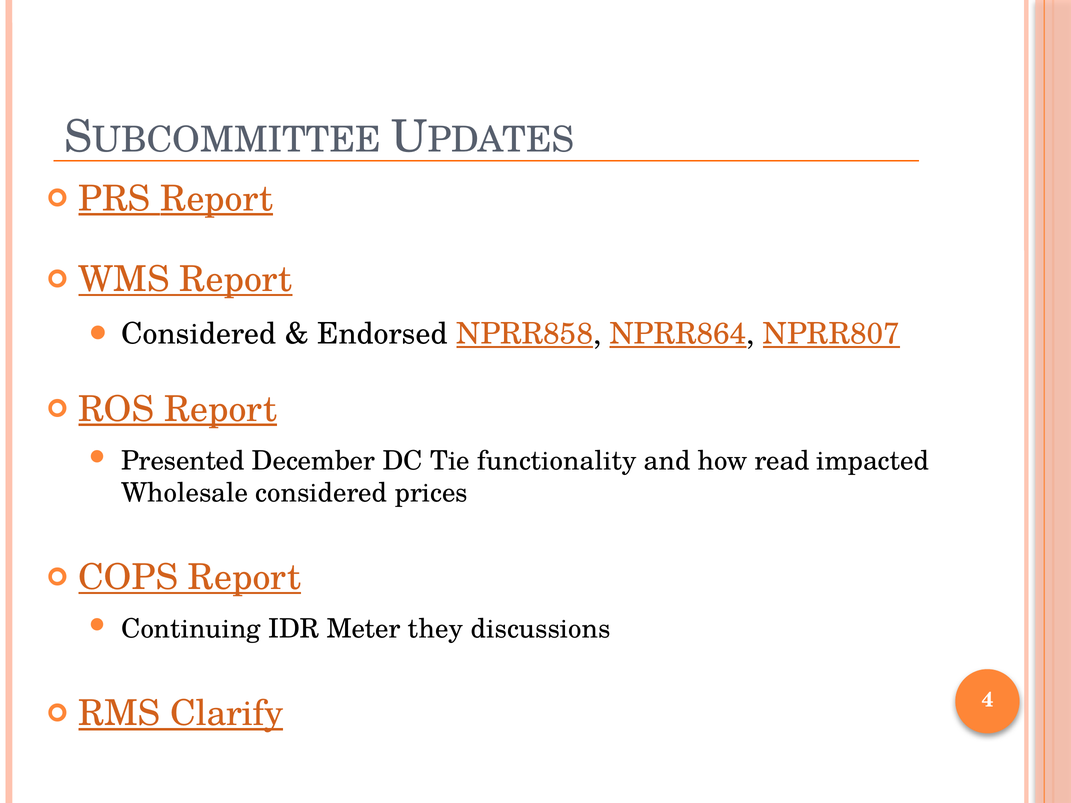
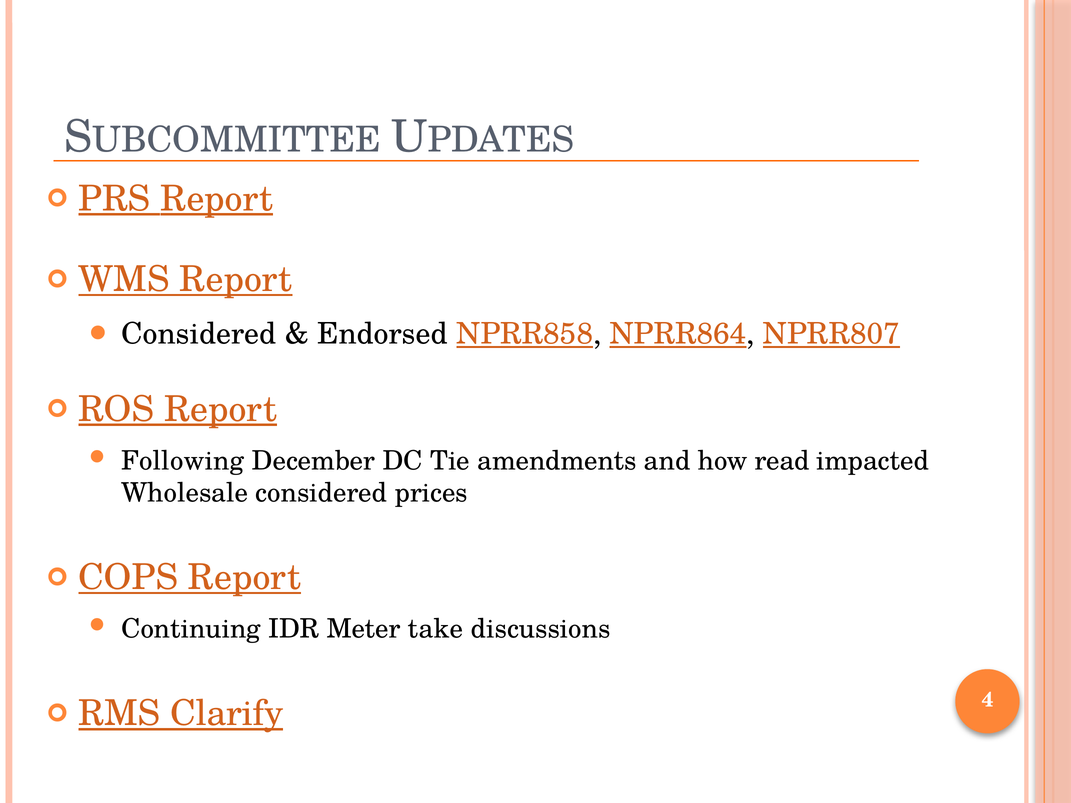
Presented: Presented -> Following
functionality: functionality -> amendments
they: they -> take
